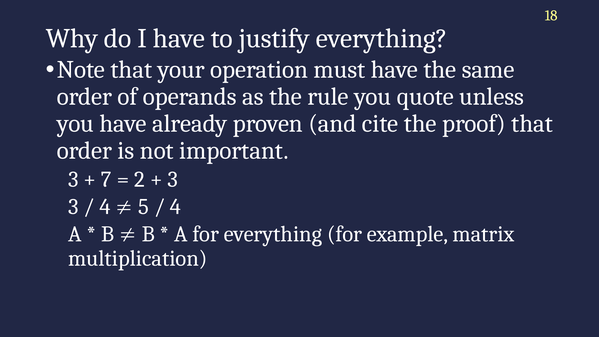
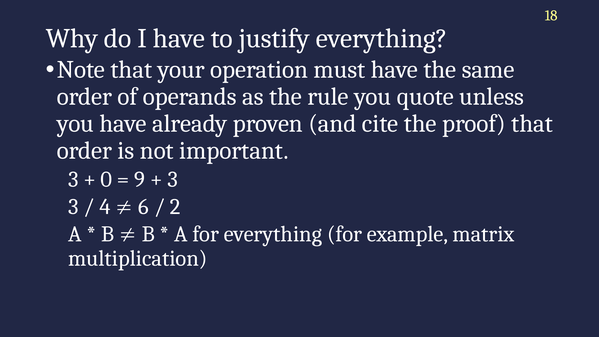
7: 7 -> 0
2: 2 -> 9
5: 5 -> 6
4 at (175, 207): 4 -> 2
